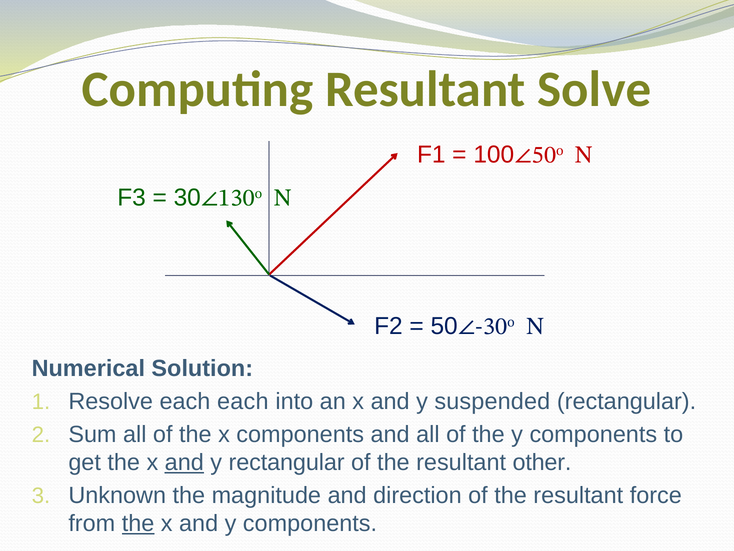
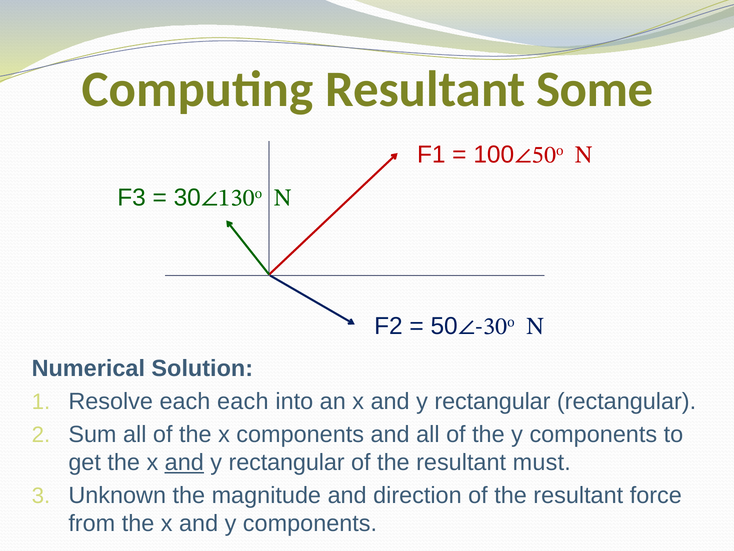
Solve: Solve -> Some
suspended at (492, 401): suspended -> rectangular
other: other -> must
the at (138, 523) underline: present -> none
